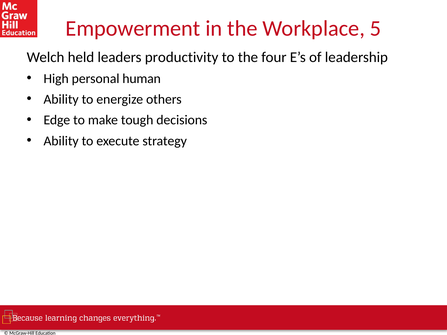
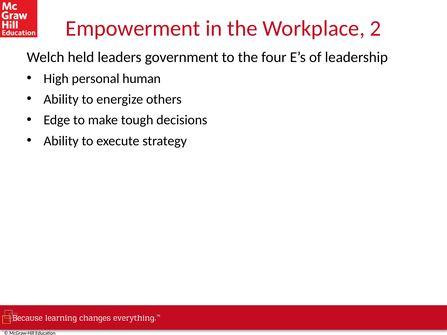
5: 5 -> 2
productivity: productivity -> government
